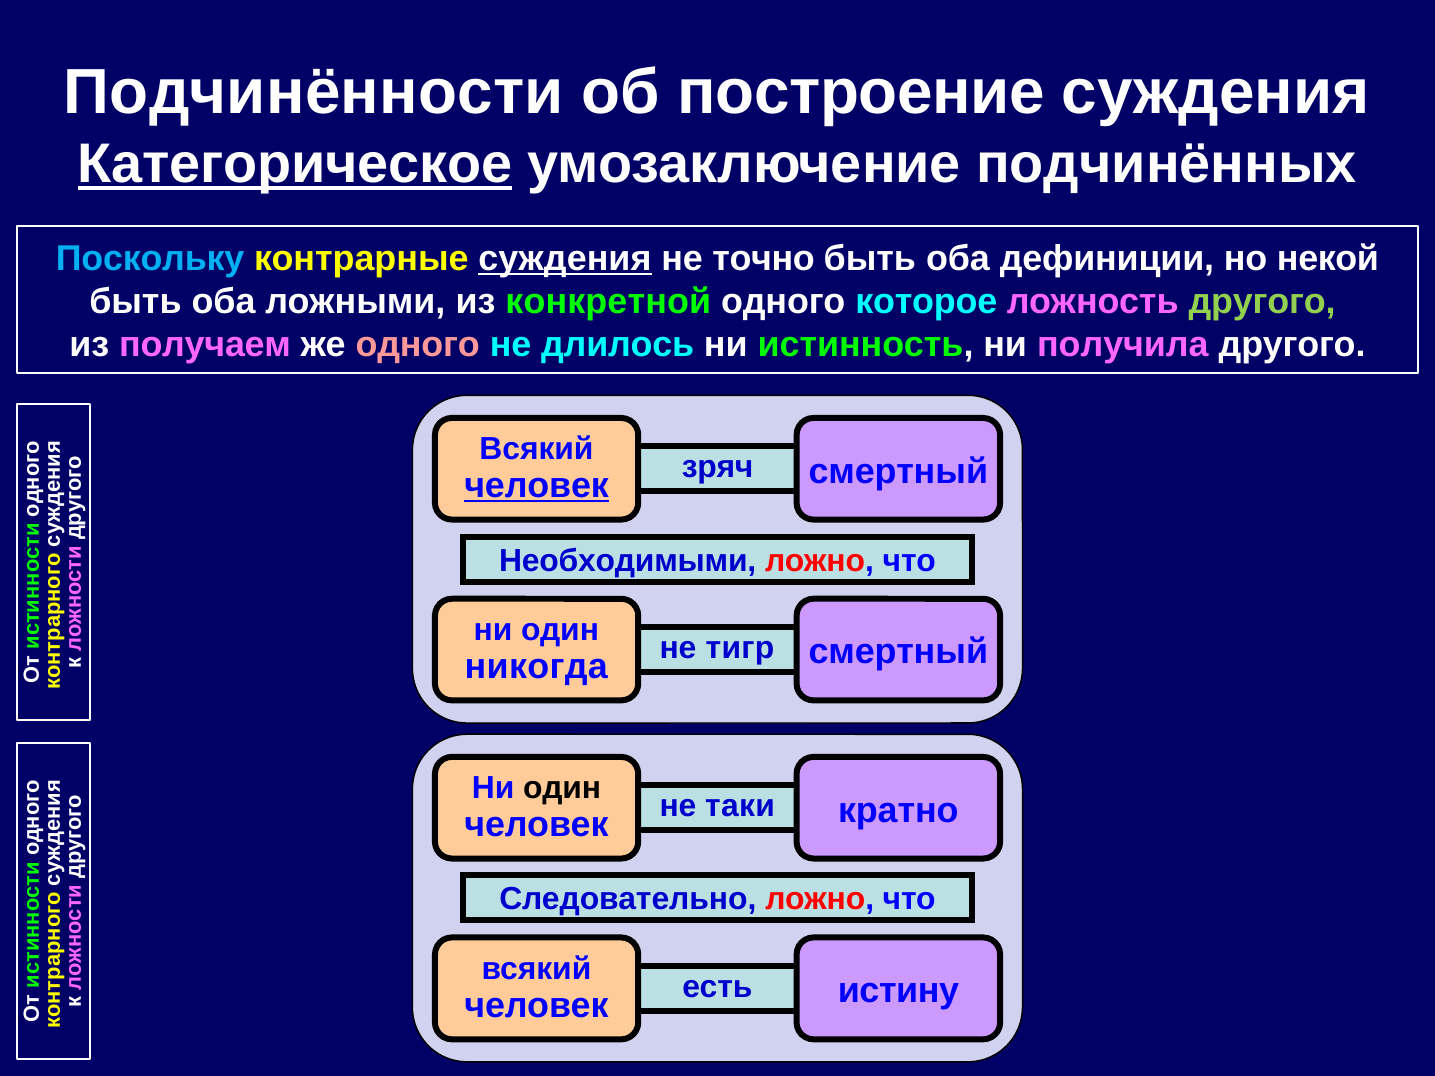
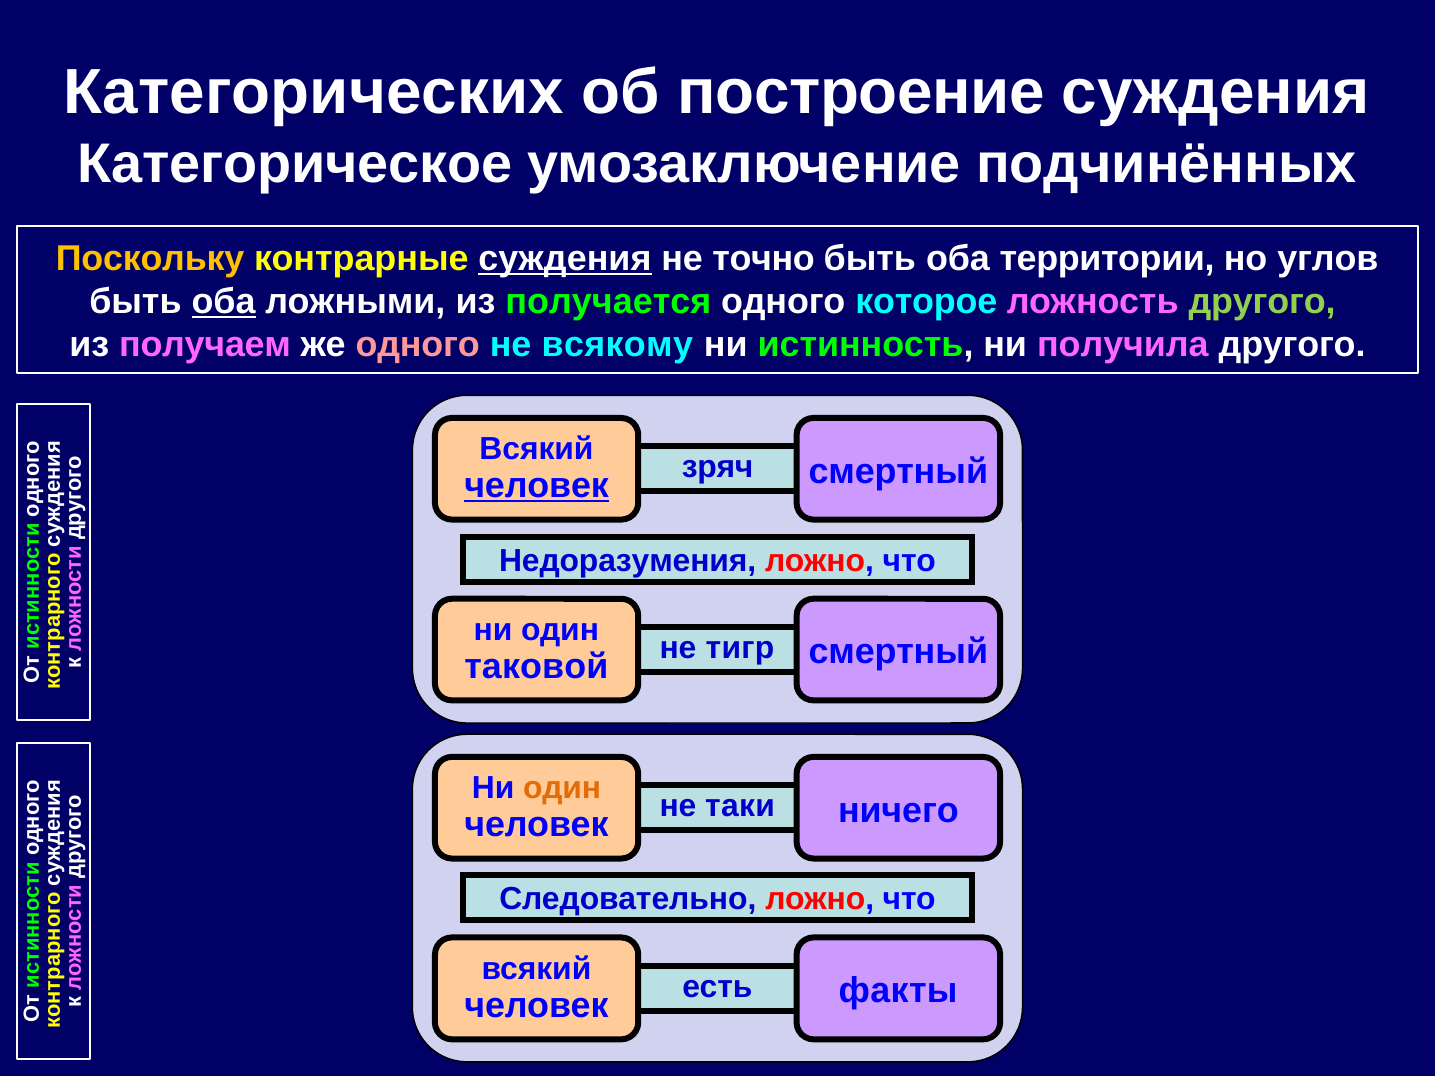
Подчинённости: Подчинённости -> Категорических
Категорическое underline: present -> none
Поскольку colour: light blue -> yellow
дефиниции: дефиниции -> территории
некой: некой -> углов
оба at (224, 302) underline: none -> present
конкретной: конкретной -> получается
длилось: длилось -> всякому
Необходимыми: Необходимыми -> Недоразумения
никогда: никогда -> таковой
один at (562, 788) colour: black -> orange
кратно: кратно -> ничего
истину: истину -> факты
